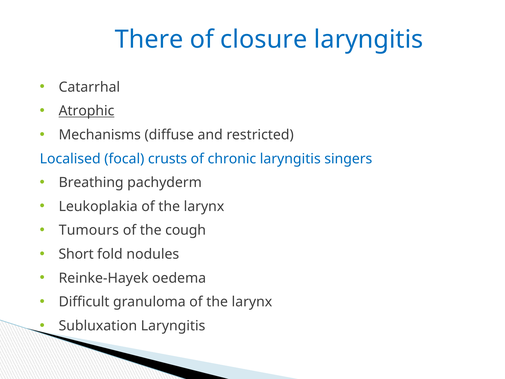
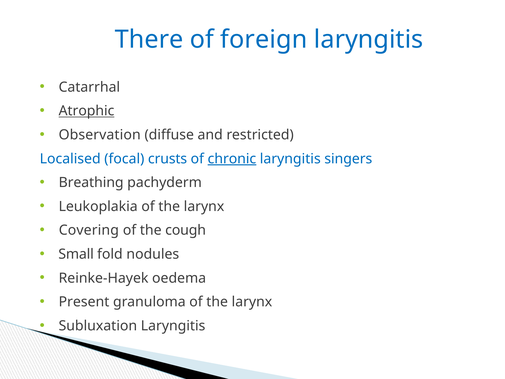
closure: closure -> foreign
Mechanisms: Mechanisms -> Observation
chronic underline: none -> present
Tumours: Tumours -> Covering
Short: Short -> Small
Difficult: Difficult -> Present
